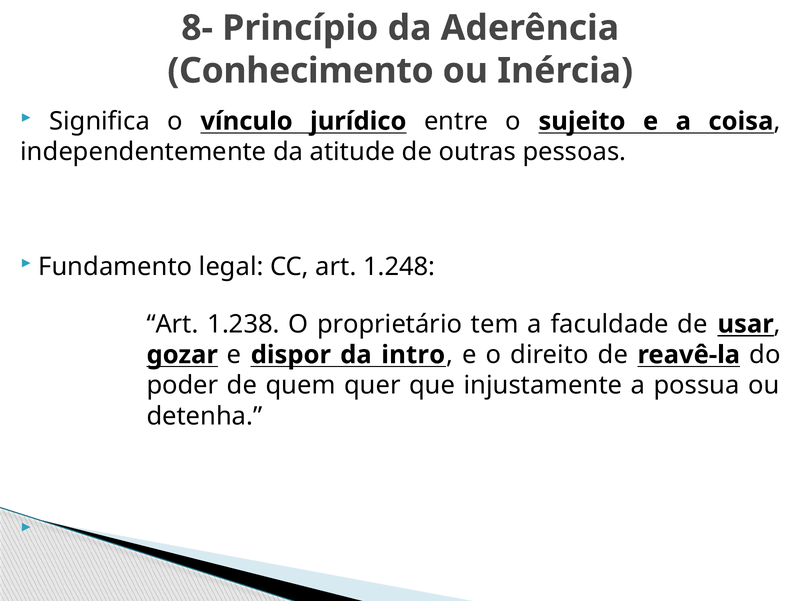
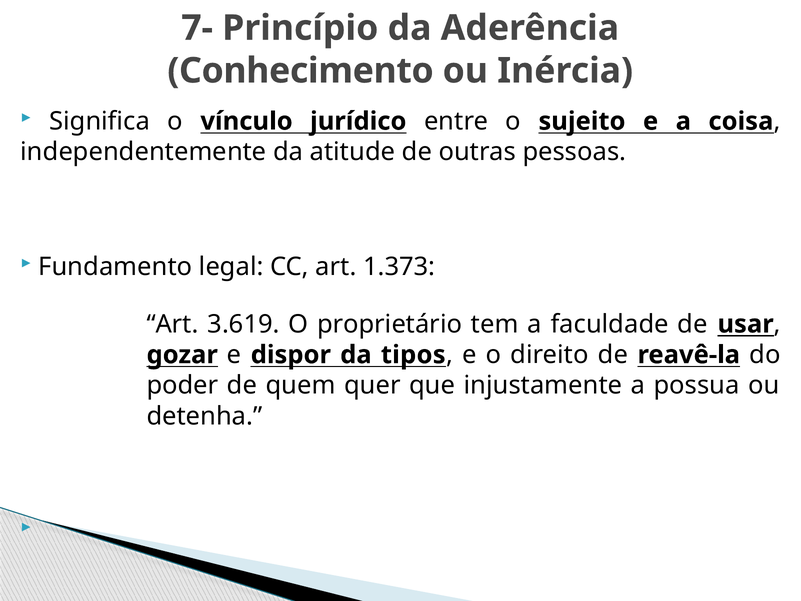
8-: 8- -> 7-
1.248: 1.248 -> 1.373
1.238: 1.238 -> 3.619
intro: intro -> tipos
